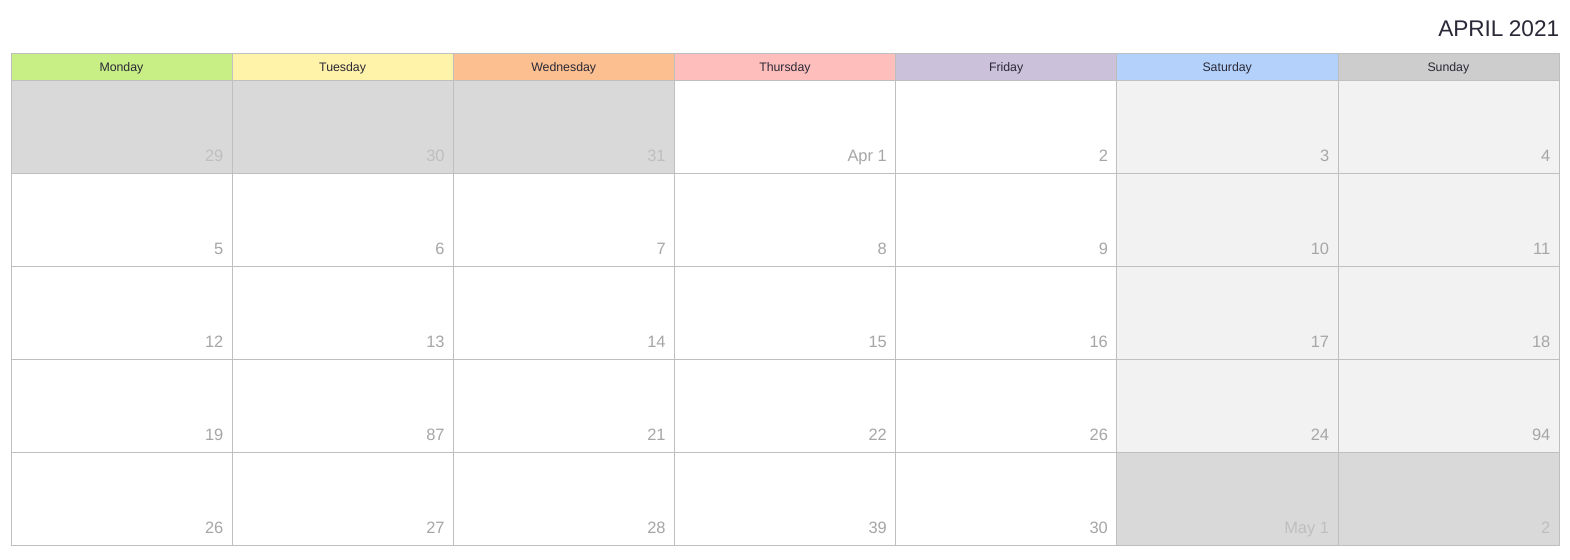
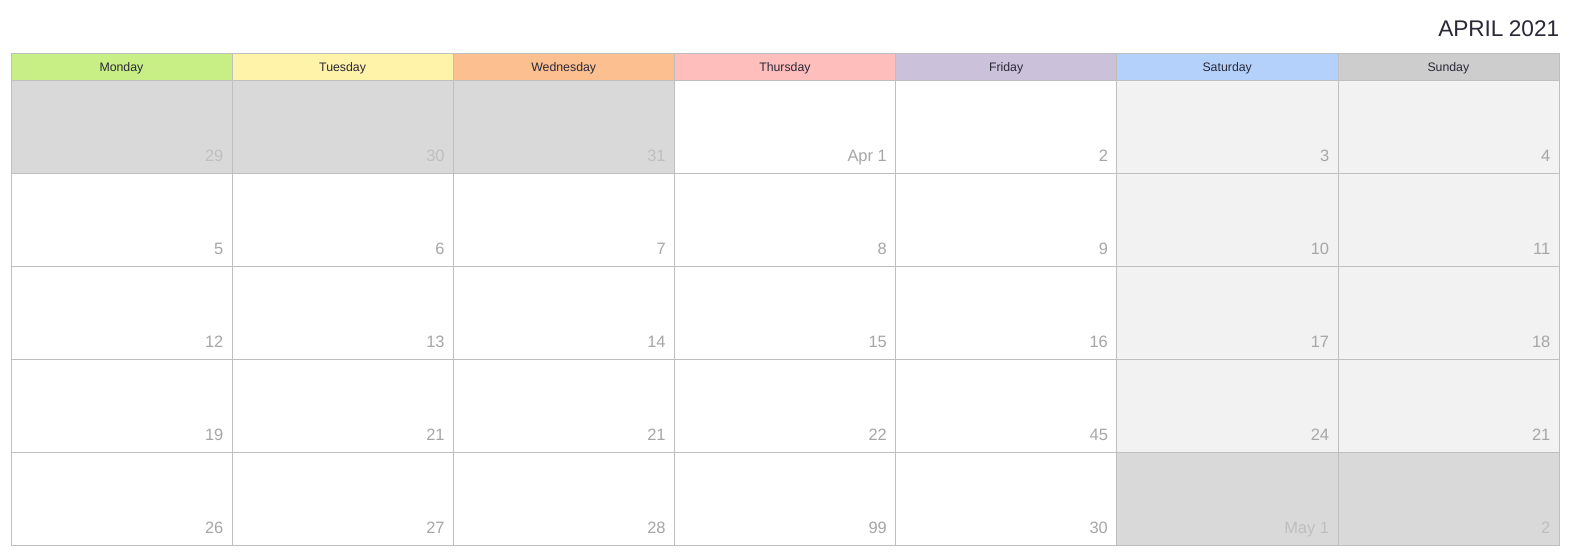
19 87: 87 -> 21
22 26: 26 -> 45
24 94: 94 -> 21
39: 39 -> 99
